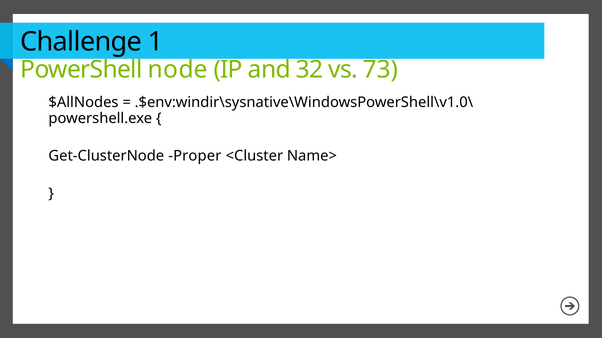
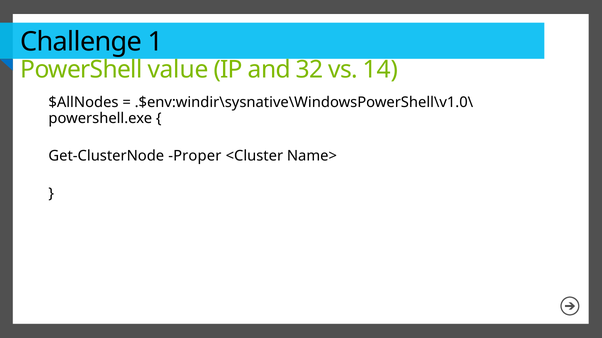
node: node -> value
73: 73 -> 14
